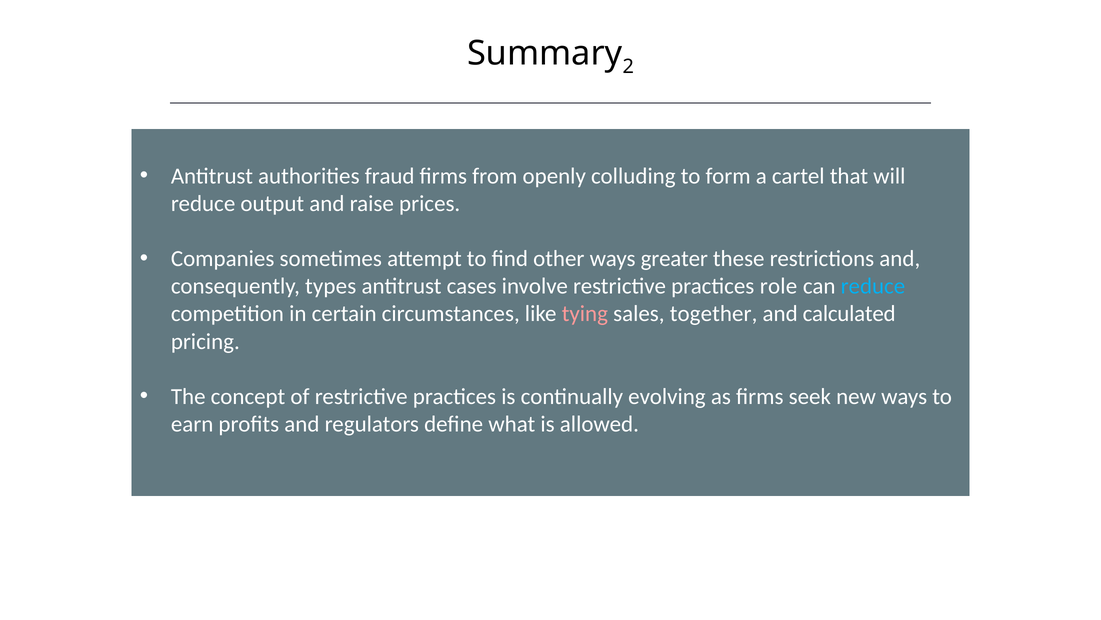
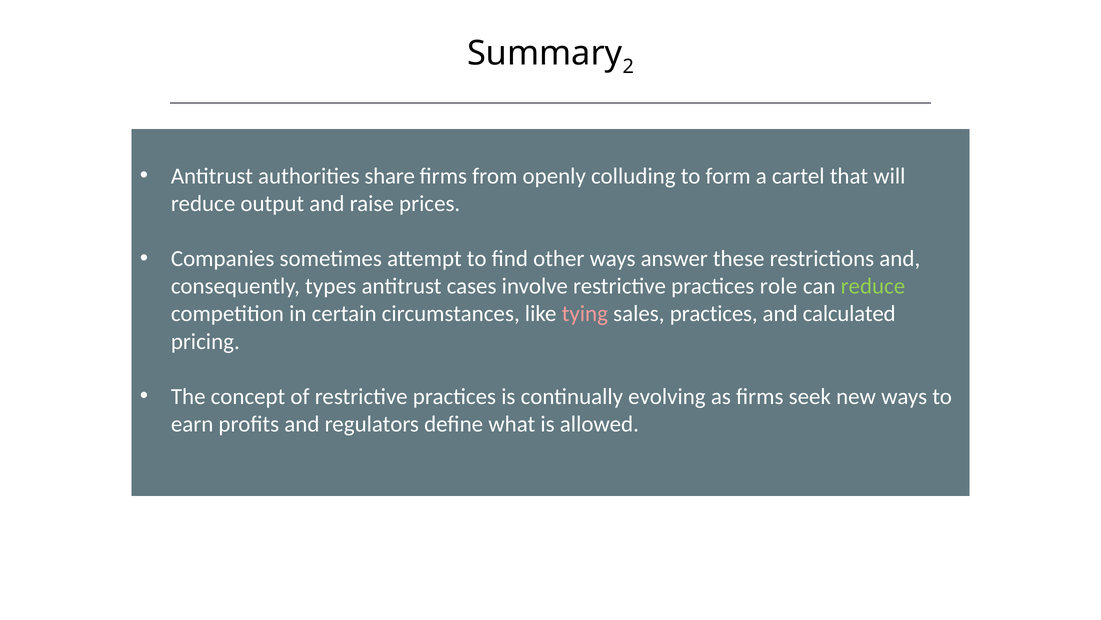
fraud: fraud -> share
greater: greater -> answer
reduce at (873, 286) colour: light blue -> light green
sales together: together -> practices
